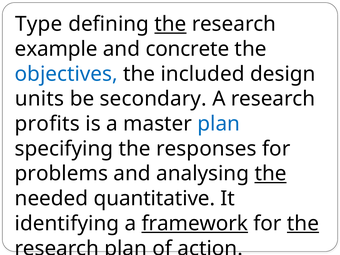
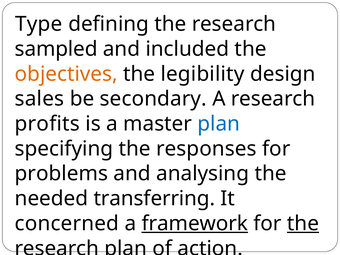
the at (170, 24) underline: present -> none
example: example -> sampled
concrete: concrete -> included
objectives colour: blue -> orange
included: included -> legibility
units: units -> sales
the at (271, 174) underline: present -> none
quantitative: quantitative -> transferring
identifying: identifying -> concerned
